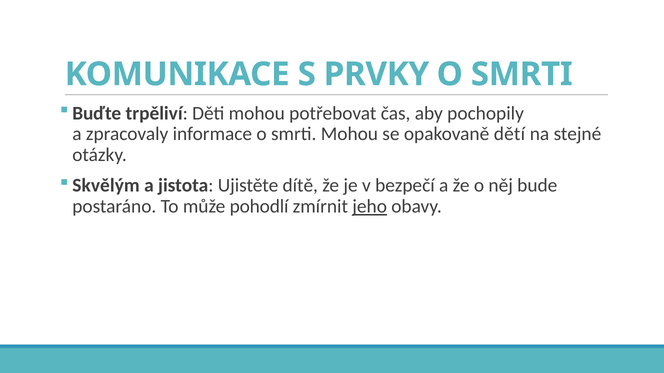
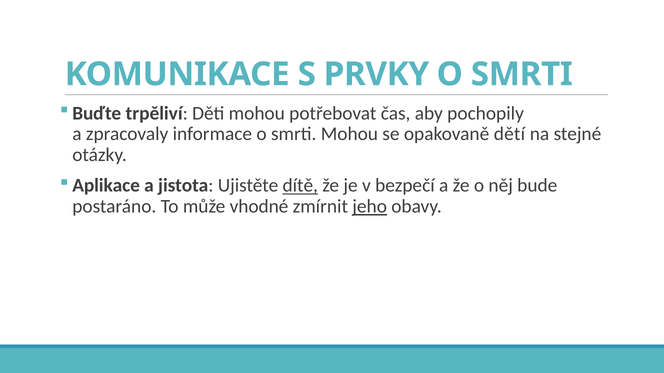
Skvělým: Skvělým -> Aplikace
dítě underline: none -> present
pohodlí: pohodlí -> vhodné
